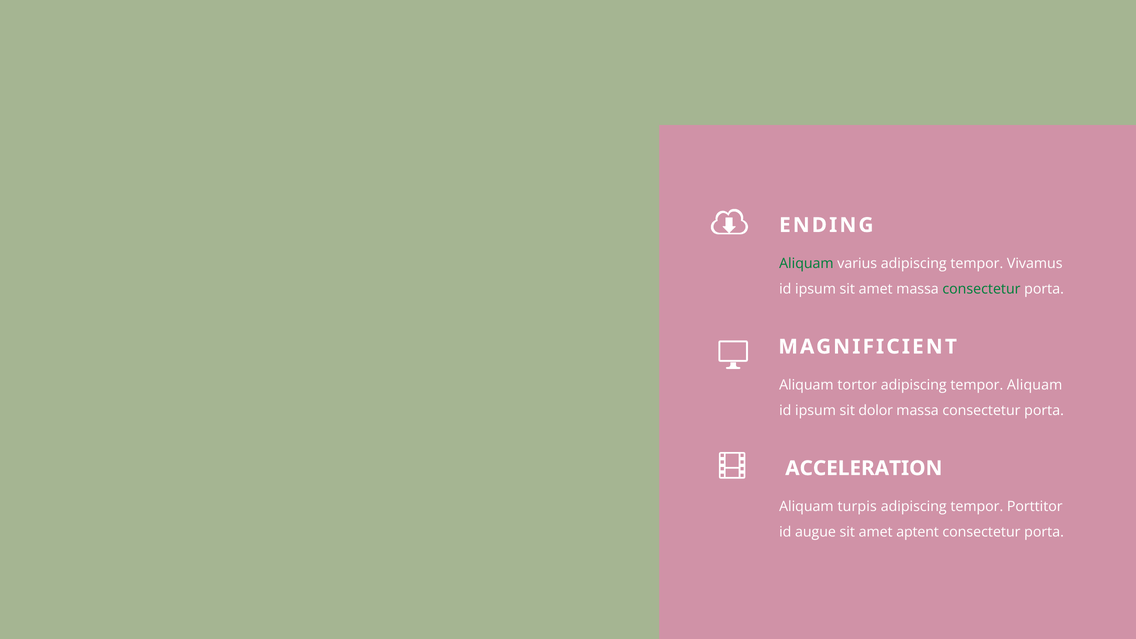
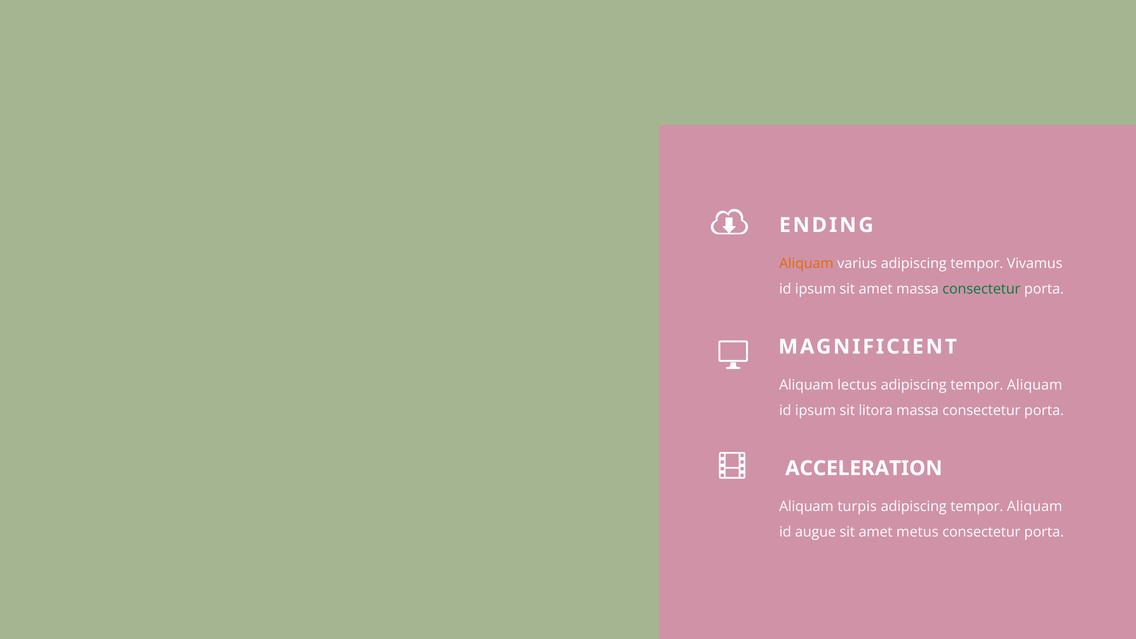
Aliquam at (806, 263) colour: green -> orange
tortor: tortor -> lectus
dolor: dolor -> litora
Porttitor at (1035, 507): Porttitor -> Aliquam
aptent: aptent -> metus
